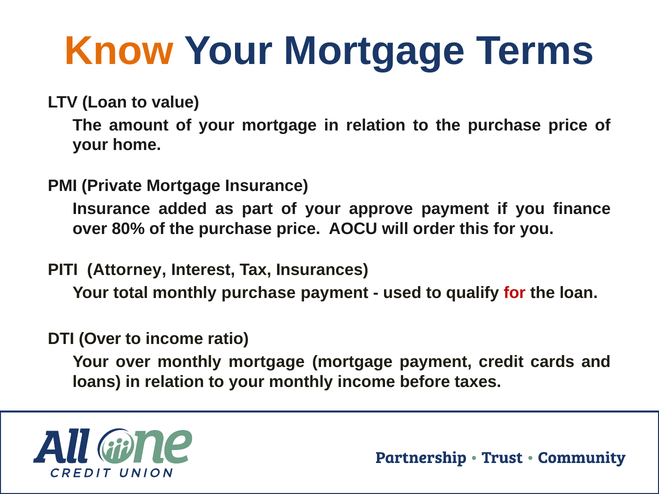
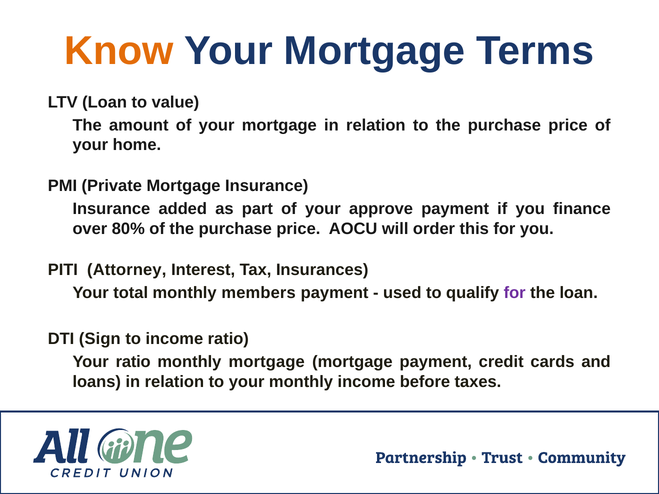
monthly purchase: purchase -> members
for at (515, 293) colour: red -> purple
DTI Over: Over -> Sign
Your over: over -> ratio
